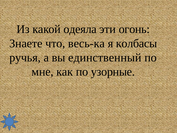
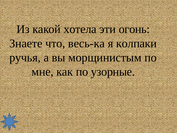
одеяла: одеяла -> хотела
колбасы: колбасы -> колпаки
единственный: единственный -> морщинистым
